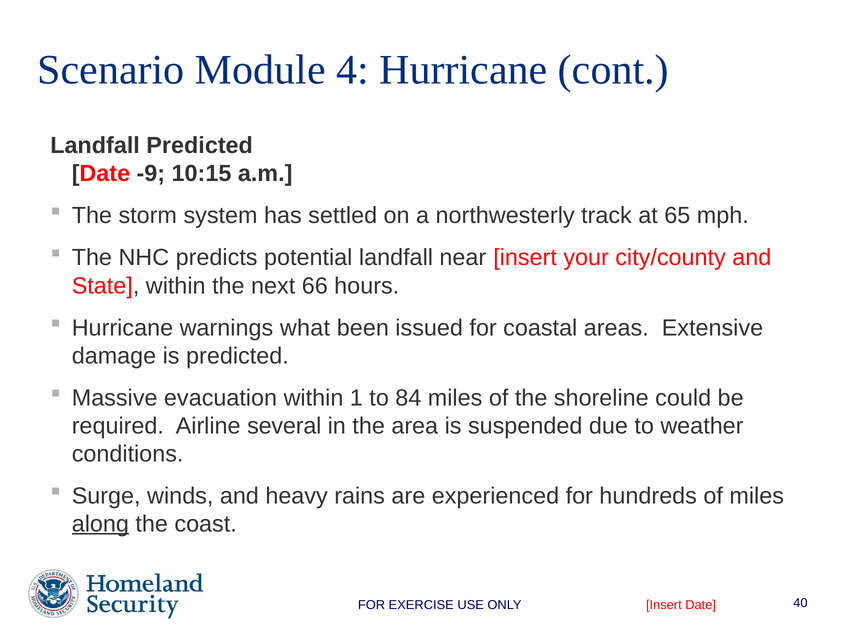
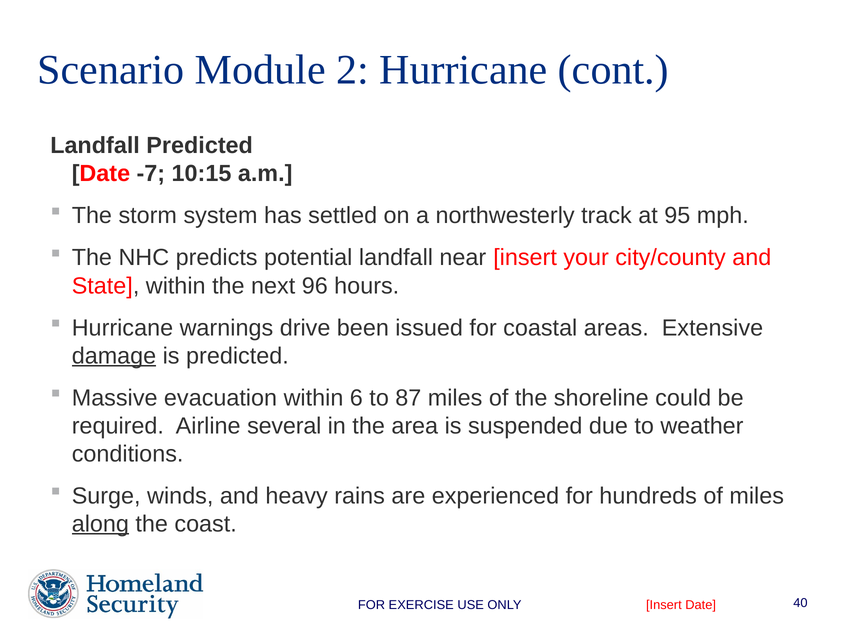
4: 4 -> 2
-9: -9 -> -7
65: 65 -> 95
66: 66 -> 96
what: what -> drive
damage underline: none -> present
1: 1 -> 6
84: 84 -> 87
